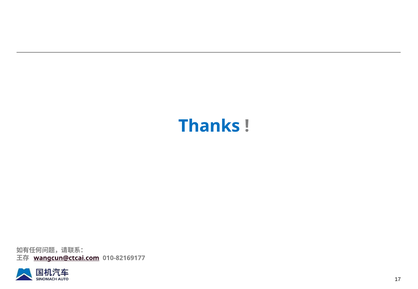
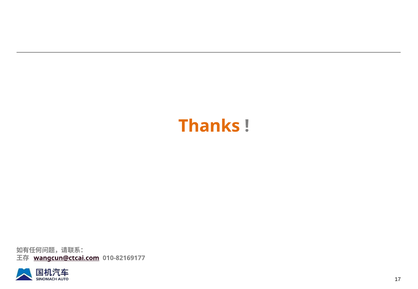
Thanks colour: blue -> orange
